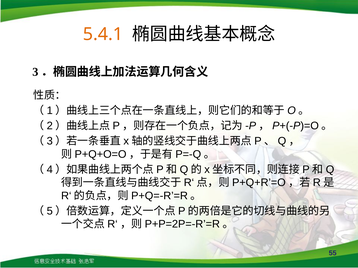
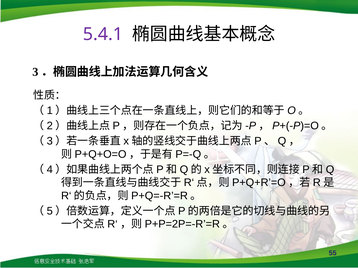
5.4.1 colour: orange -> purple
